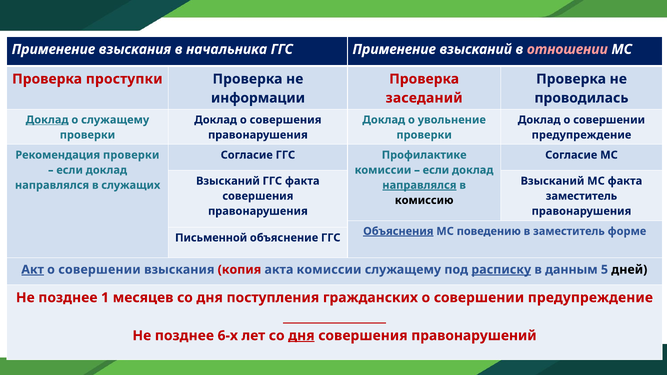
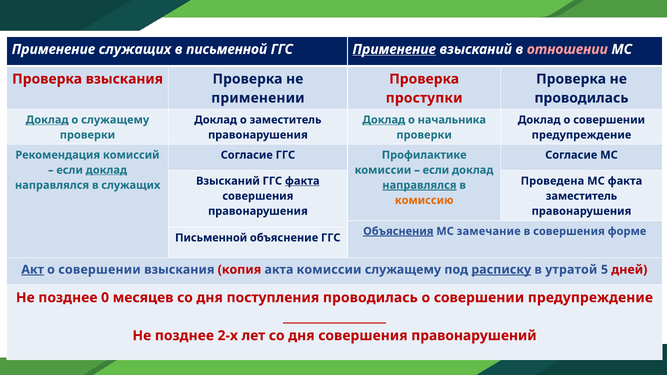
Применение взыскания: взыскания -> служащих
в начальника: начальника -> письменной
Применение at (394, 49) underline: none -> present
Проверка проступки: проступки -> взыскания
информации: информации -> применении
заседаний: заседаний -> проступки
о совершения: совершения -> заместитель
Доклад at (384, 120) underline: none -> present
увольнение: увольнение -> начальника
Рекомендация проверки: проверки -> комиссий
доклад at (106, 170) underline: none -> present
факта at (302, 181) underline: none -> present
Взысканий at (552, 181): Взысканий -> Проведена
комиссию colour: black -> orange
поведению: поведению -> замечание
в заместитель: заместитель -> совершения
данным: данным -> утратой
дней colour: black -> red
1: 1 -> 0
поступления гражданских: гражданских -> проводилась
6-х: 6-х -> 2-х
дня at (301, 336) underline: present -> none
